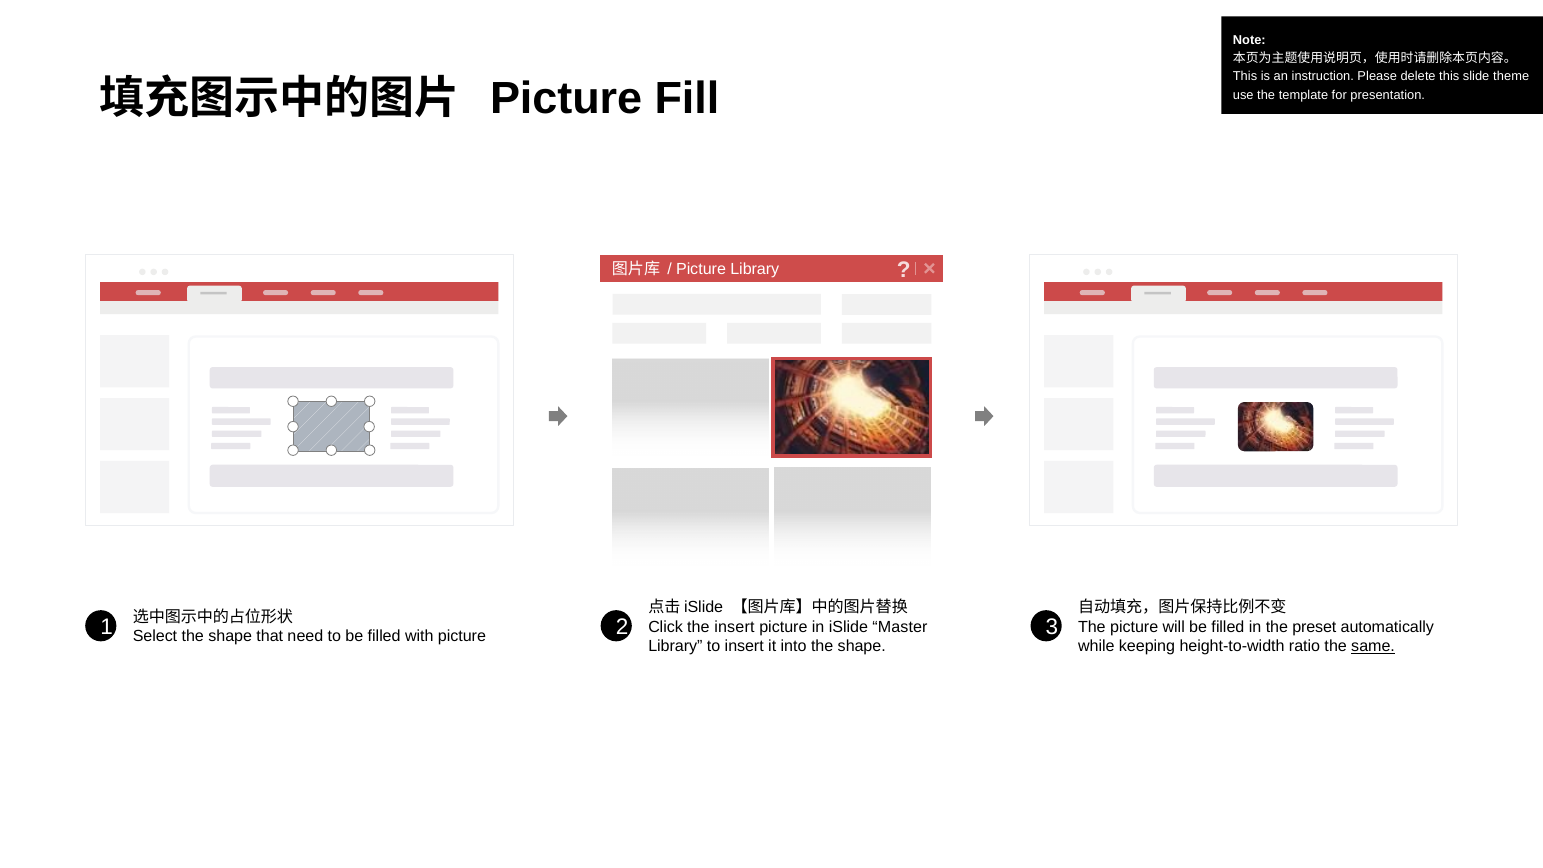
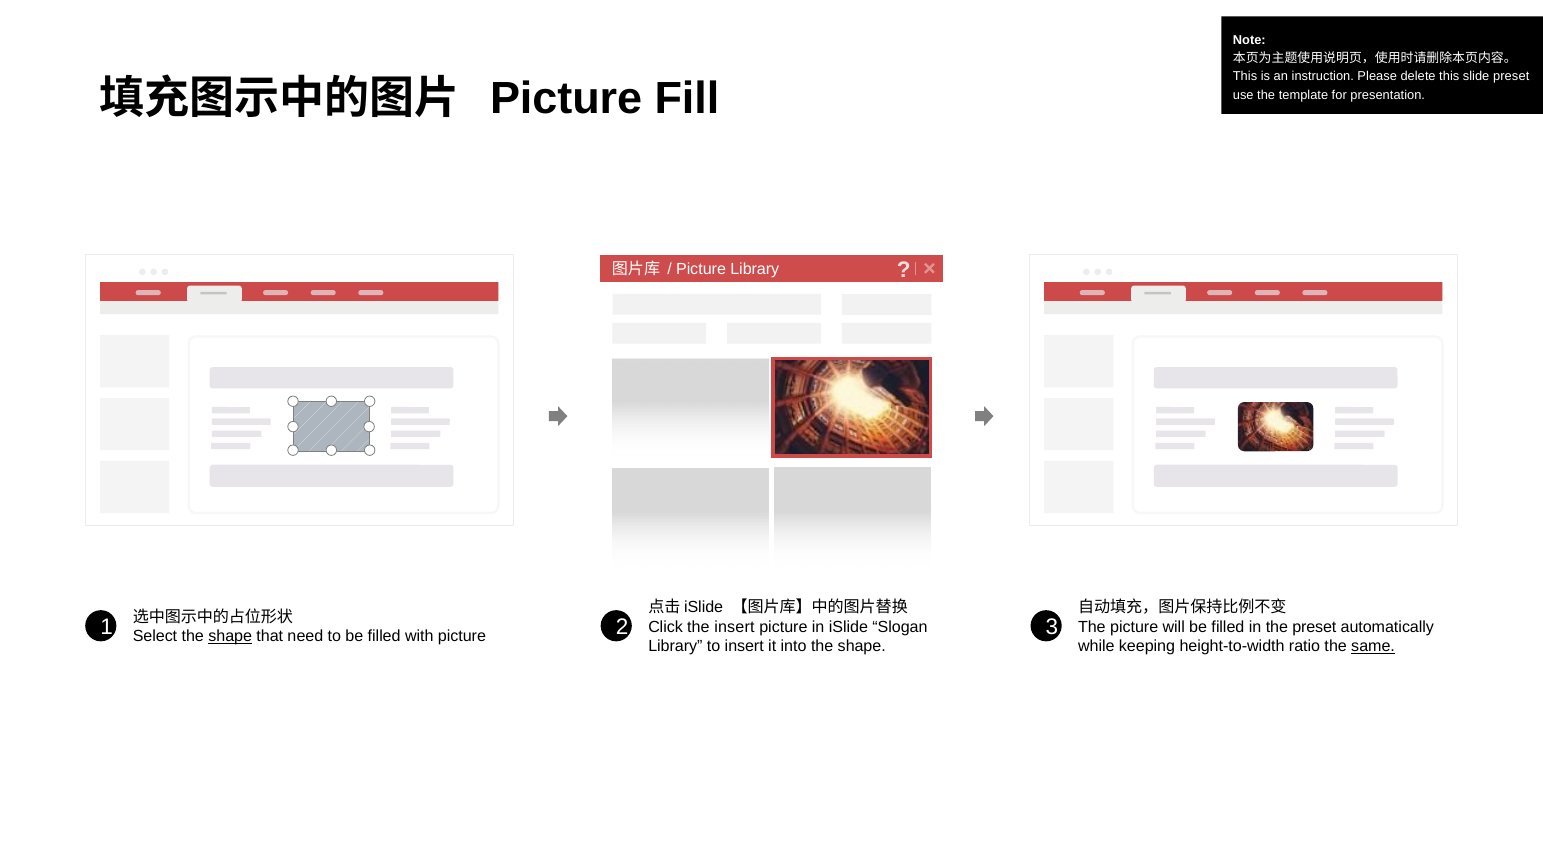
slide theme: theme -> preset
Master: Master -> Slogan
shape at (230, 637) underline: none -> present
